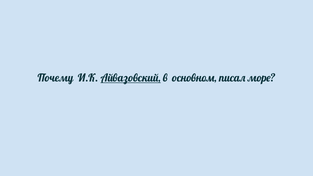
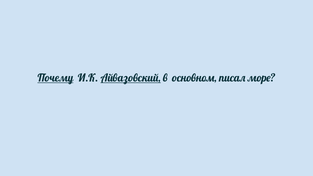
Почему underline: none -> present
